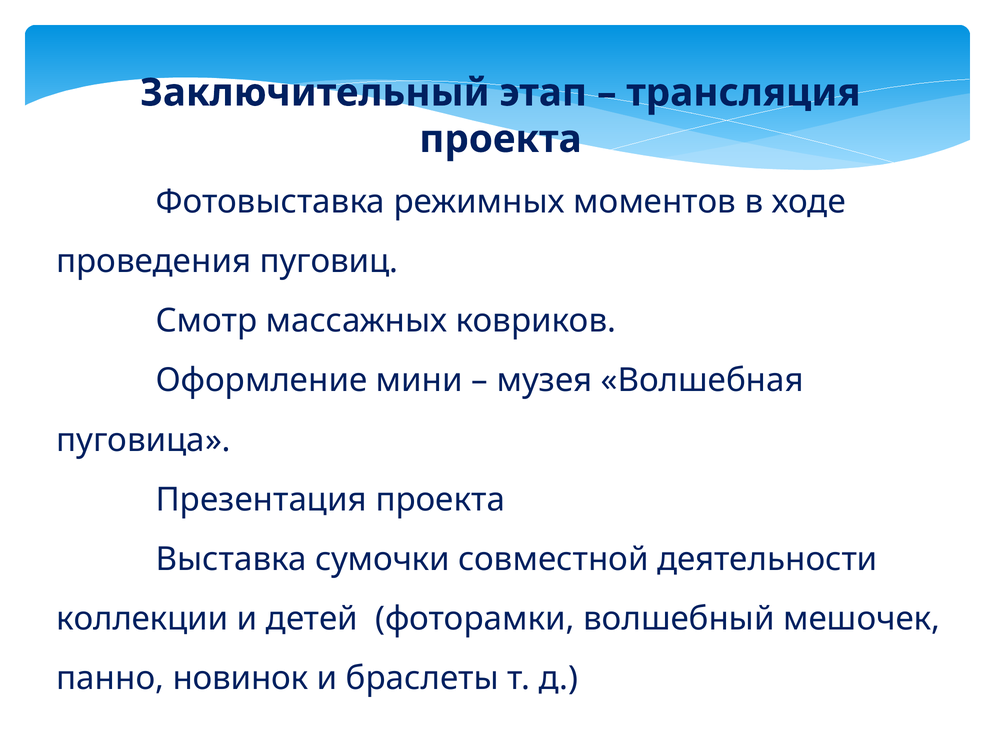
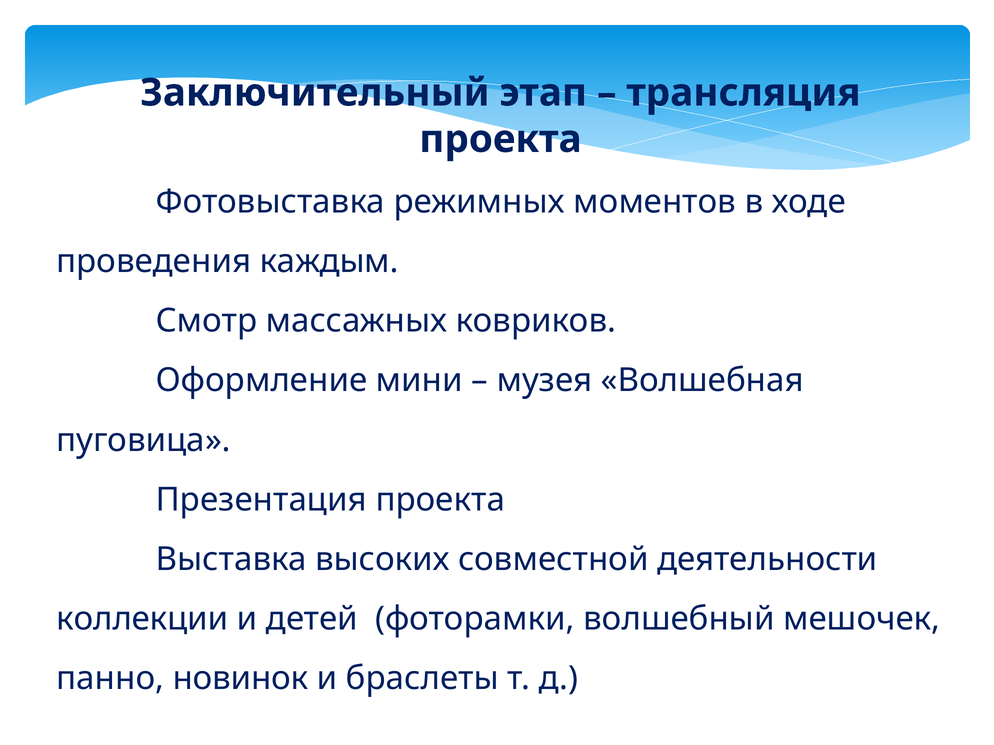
пуговиц: пуговиц -> каждым
сумочки: сумочки -> высоких
